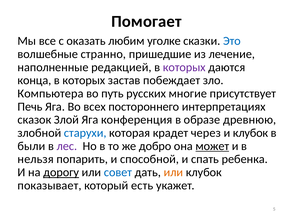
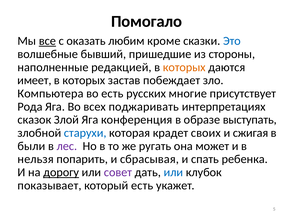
Помогает: Помогает -> Помогало
все underline: none -> present
уголке: уголке -> кроме
странно: странно -> бывший
лечение: лечение -> стороны
которых at (184, 67) colour: purple -> orange
конца: конца -> имеет
во путь: путь -> есть
Печь: Печь -> Рода
постороннего: постороннего -> поджаривать
древнюю: древнюю -> выступать
через: через -> своих
и клубок: клубок -> сжигая
добро: добро -> ругать
может underline: present -> none
способной: способной -> сбрасывая
совет colour: blue -> purple
или at (173, 173) colour: orange -> blue
